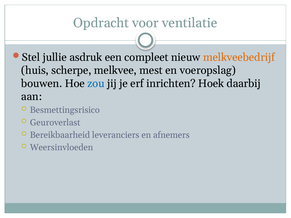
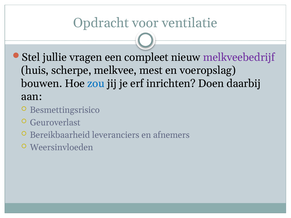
asdruk: asdruk -> vragen
melkveebedrijf colour: orange -> purple
Hoek: Hoek -> Doen
